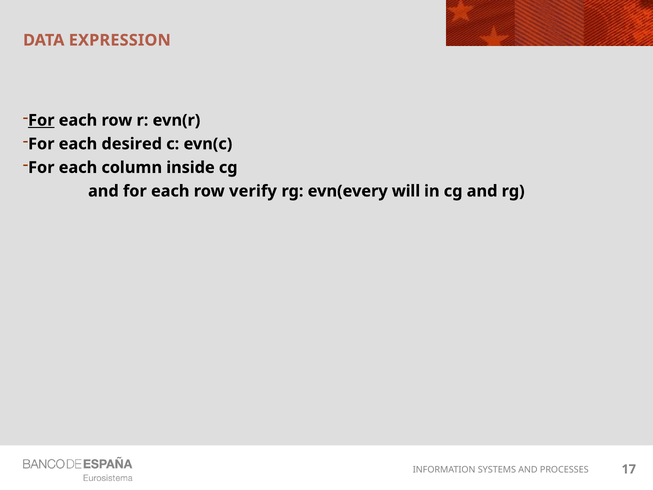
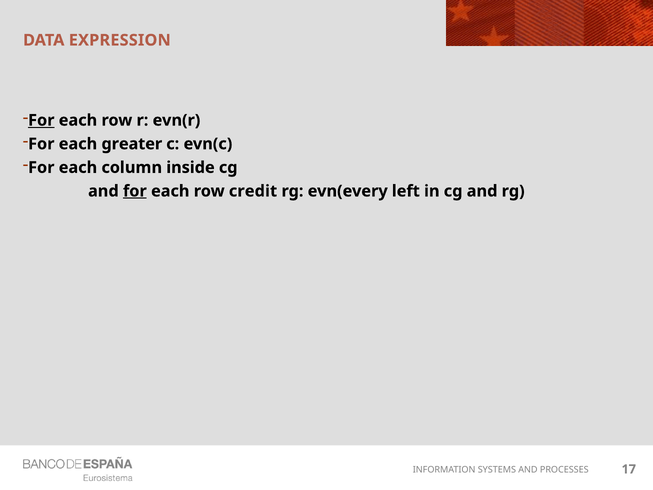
desired: desired -> greater
for at (135, 191) underline: none -> present
verify: verify -> credit
will: will -> left
